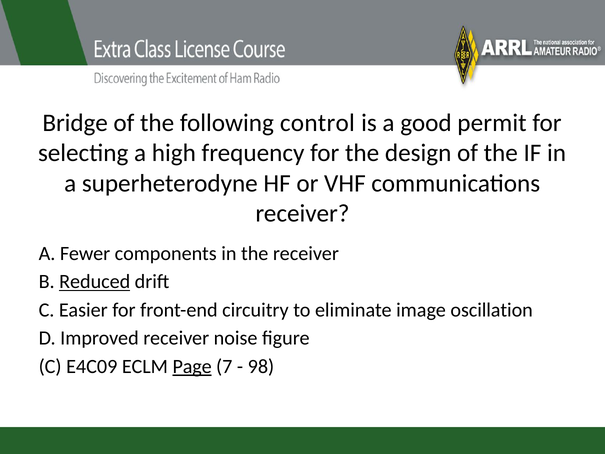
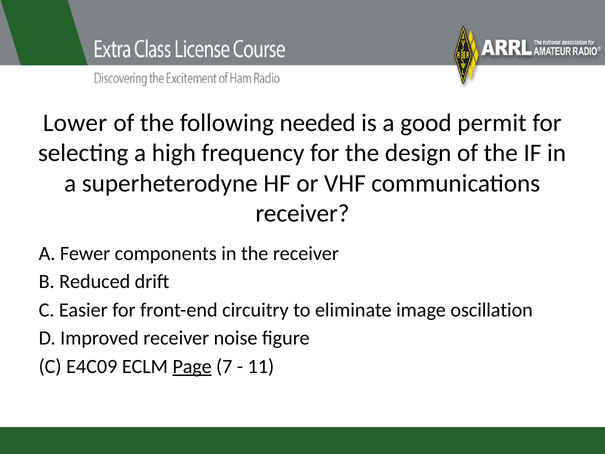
Bridge: Bridge -> Lower
control: control -> needed
Reduced underline: present -> none
98: 98 -> 11
